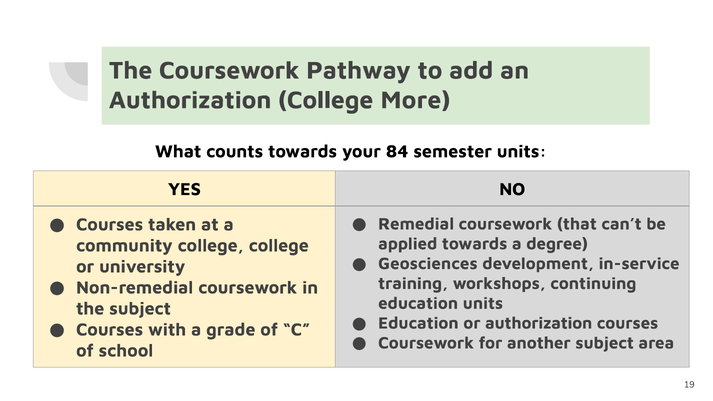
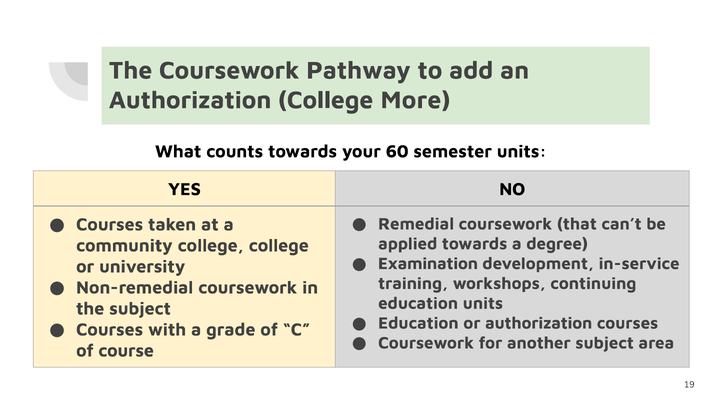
84: 84 -> 60
Geosciences: Geosciences -> Examination
school: school -> course
